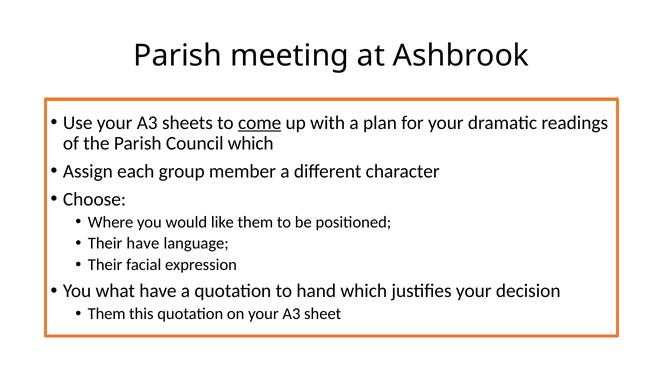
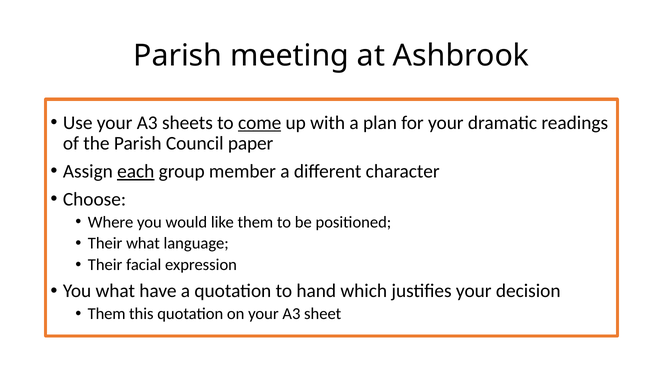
Council which: which -> paper
each underline: none -> present
Their have: have -> what
